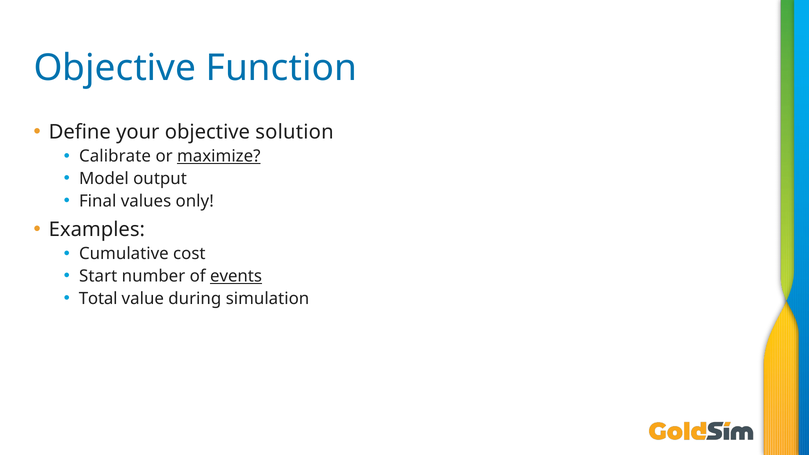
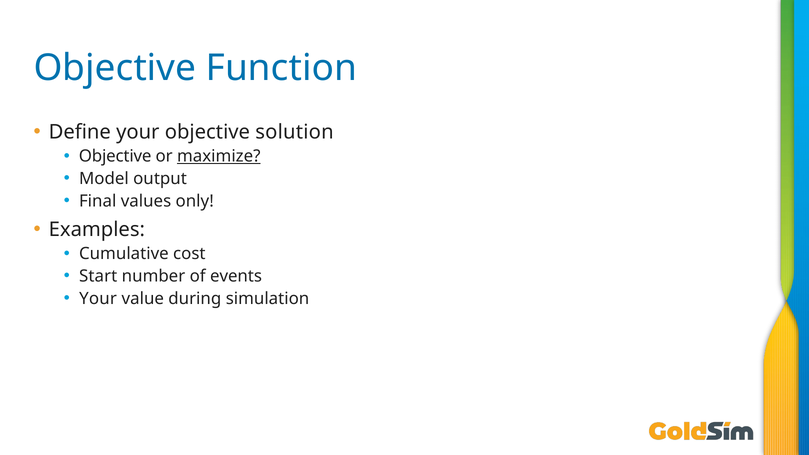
Calibrate at (115, 156): Calibrate -> Objective
events underline: present -> none
Total at (98, 298): Total -> Your
